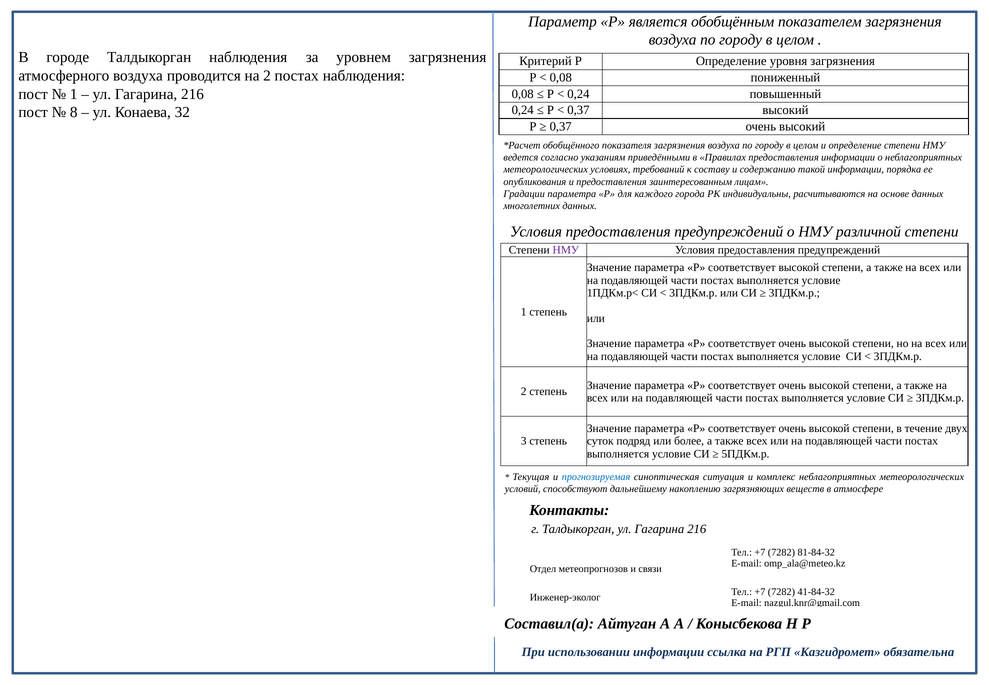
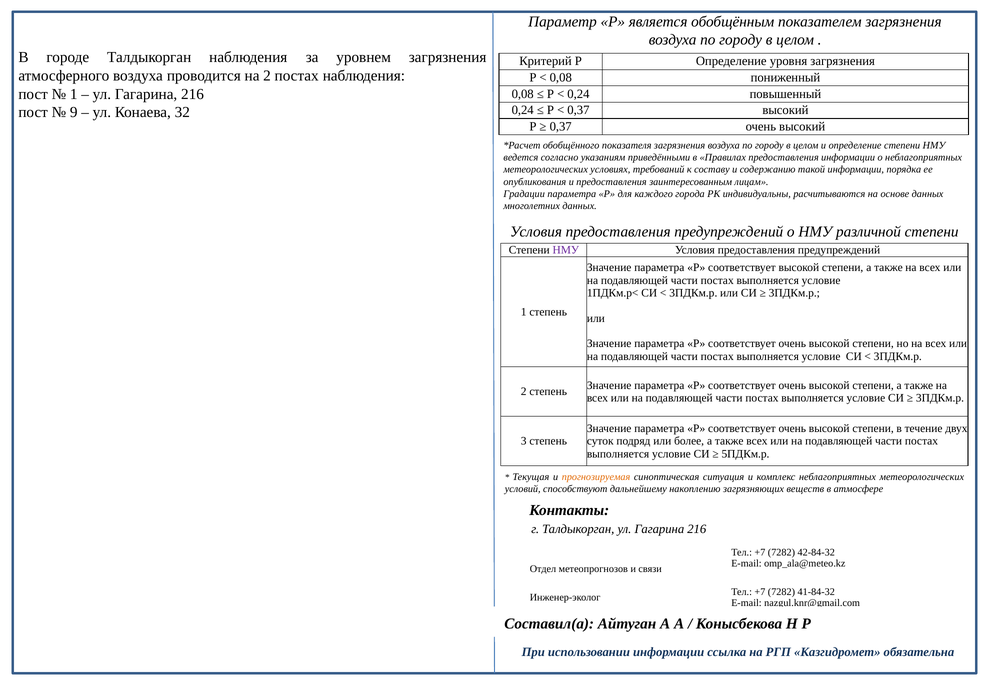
8: 8 -> 9
прогнозируемая colour: blue -> orange
81-84-32: 81-84-32 -> 42-84-32
